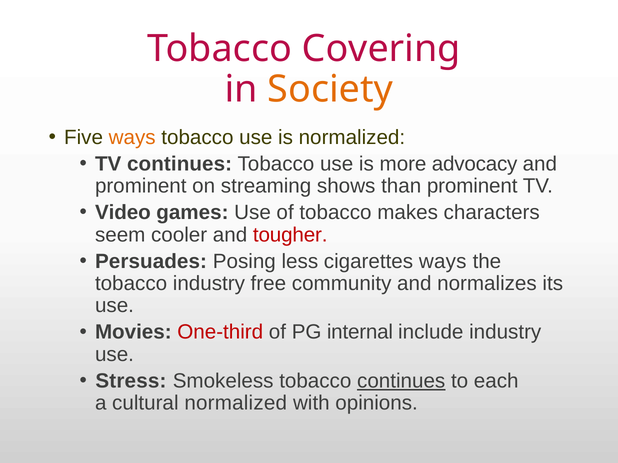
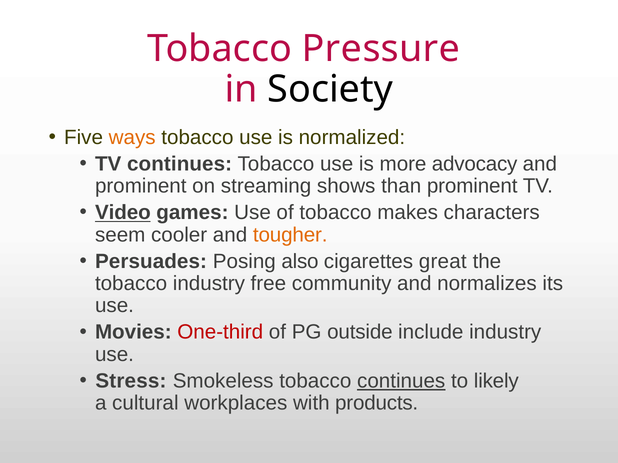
Covering: Covering -> Pressure
Society colour: orange -> black
Video underline: none -> present
tougher colour: red -> orange
less: less -> also
cigarettes ways: ways -> great
internal: internal -> outside
each: each -> likely
cultural normalized: normalized -> workplaces
opinions: opinions -> products
